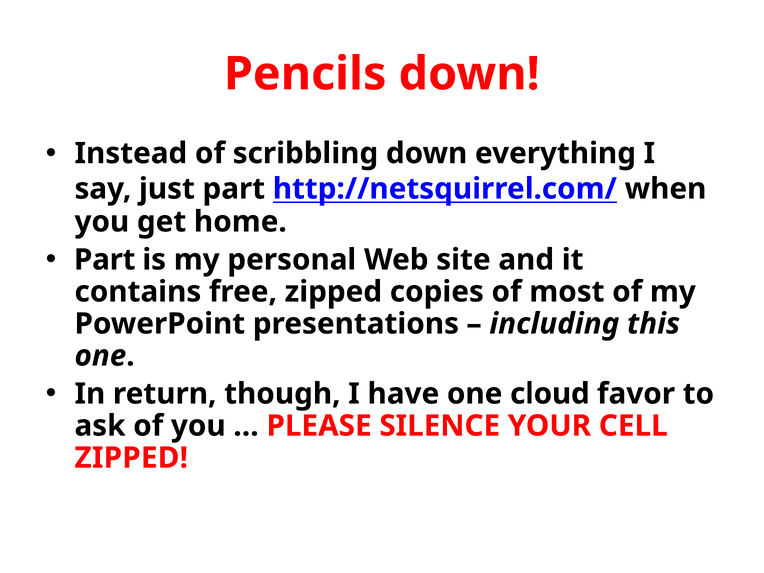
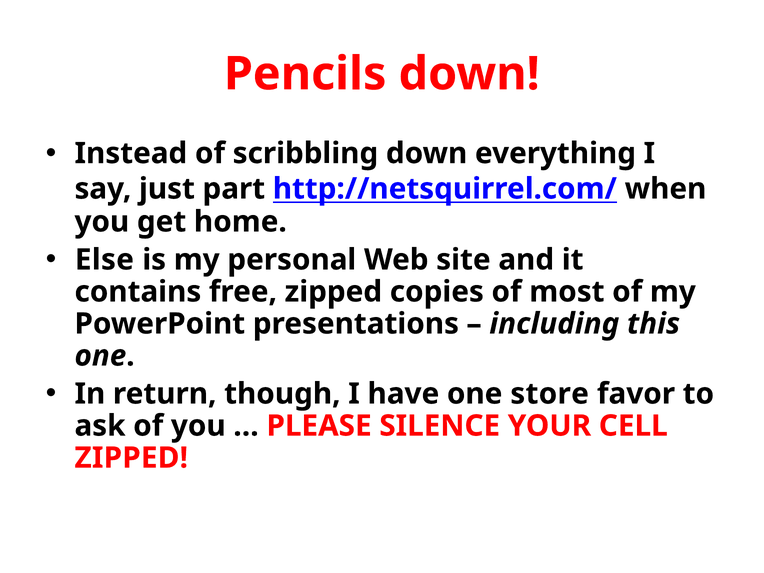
Part at (105, 260): Part -> Else
cloud: cloud -> store
